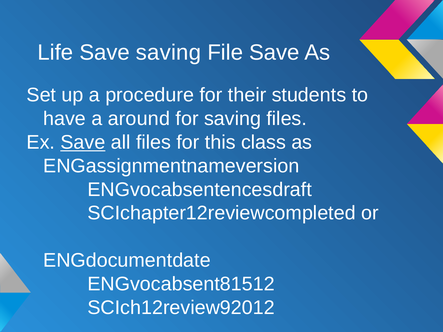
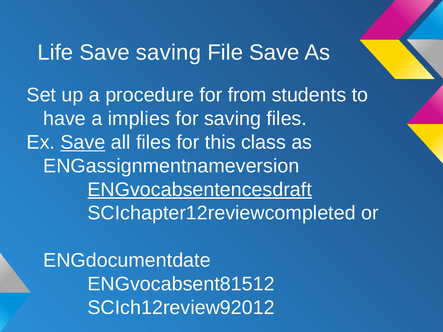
their: their -> from
around: around -> implies
ENGvocabsentencesdraft underline: none -> present
